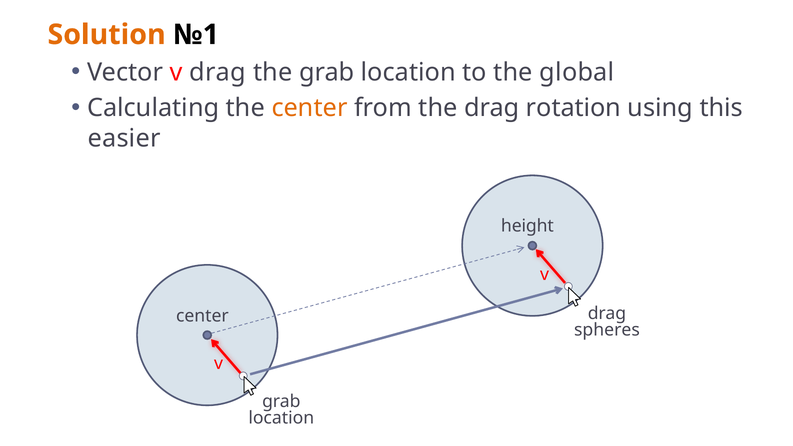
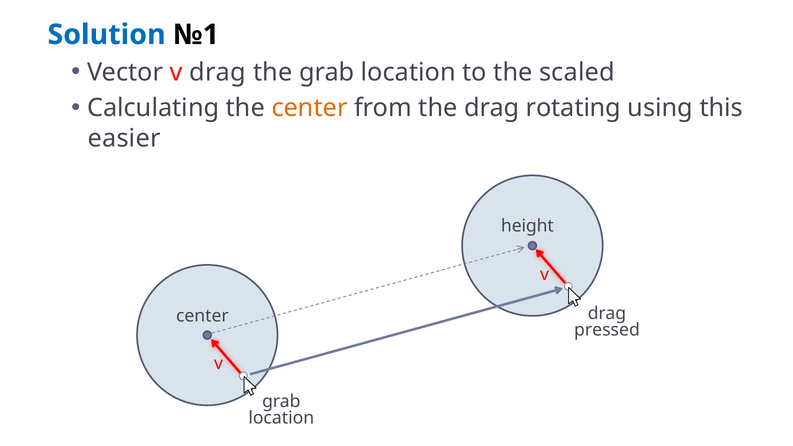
Solution colour: orange -> blue
global: global -> scaled
rotation: rotation -> rotating
spheres: spheres -> pressed
